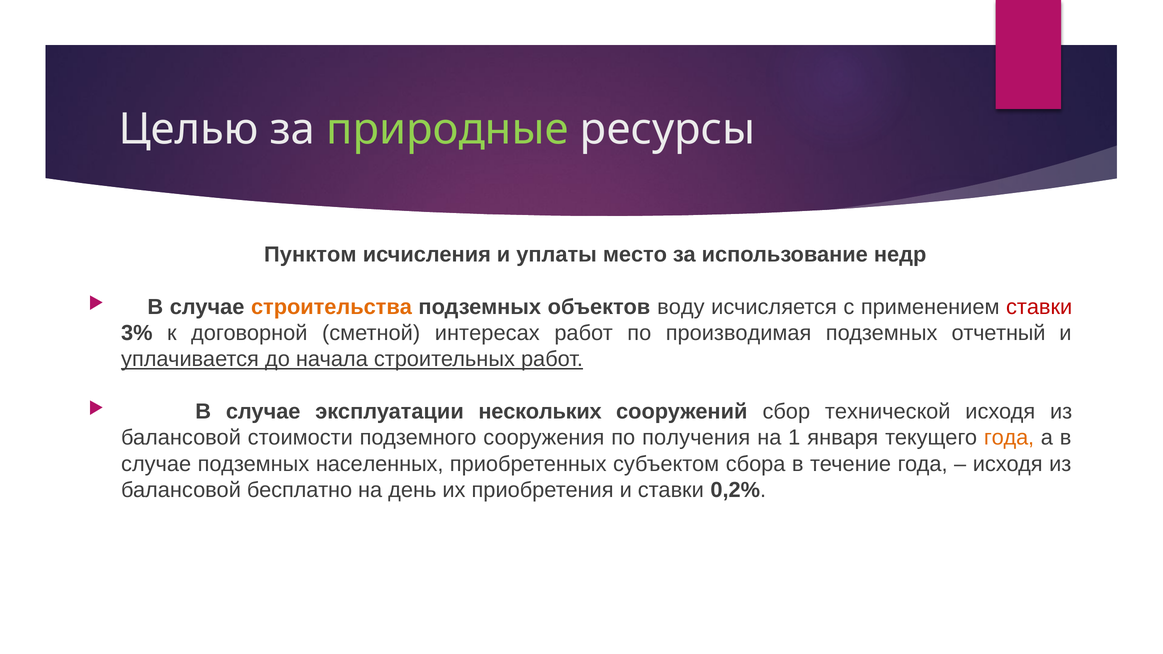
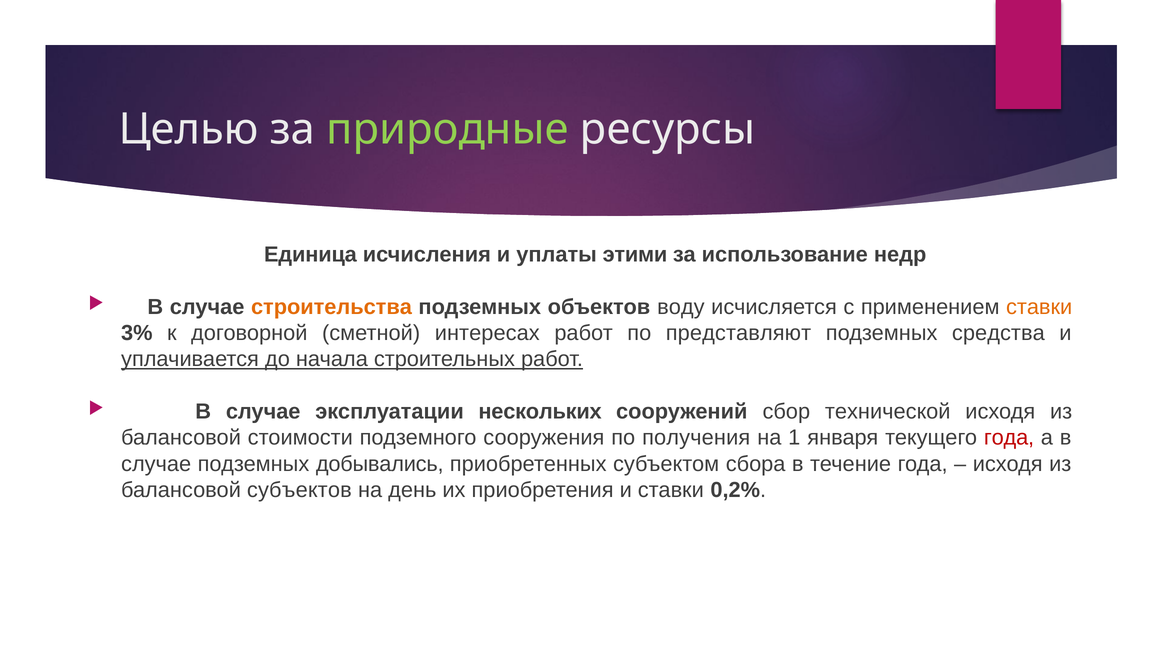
Пунктом: Пунктом -> Единица
место: место -> этими
ставки at (1039, 307) colour: red -> orange
производимая: производимая -> представляют
отчетный: отчетный -> средства
года at (1009, 438) colour: orange -> red
населенных: населенных -> добывались
бесплатно: бесплатно -> субъектов
